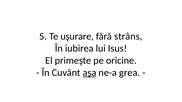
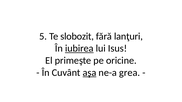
uşurare: uşurare -> slobozit
strâns: strâns -> lanţuri
iubirea underline: none -> present
